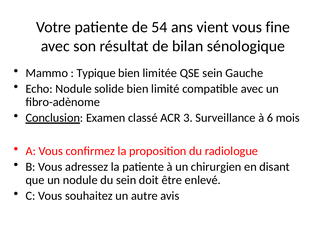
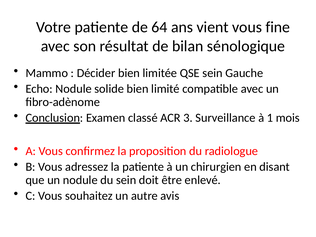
54: 54 -> 64
Typique: Typique -> Décider
6: 6 -> 1
